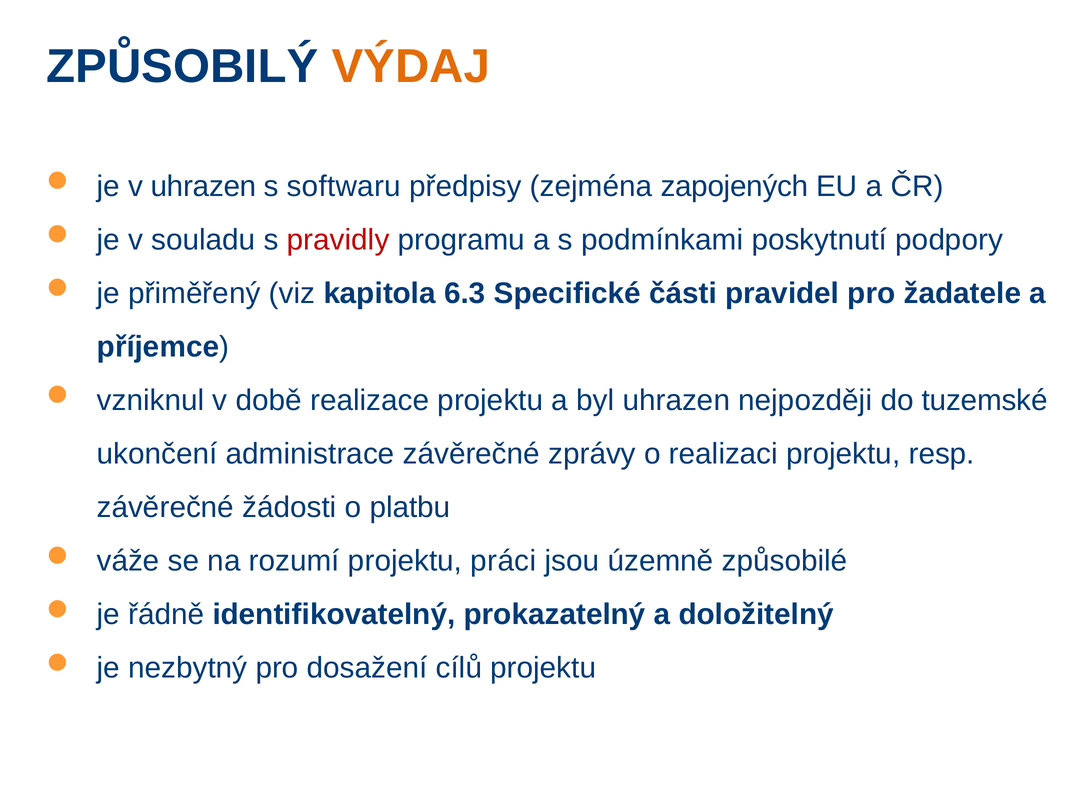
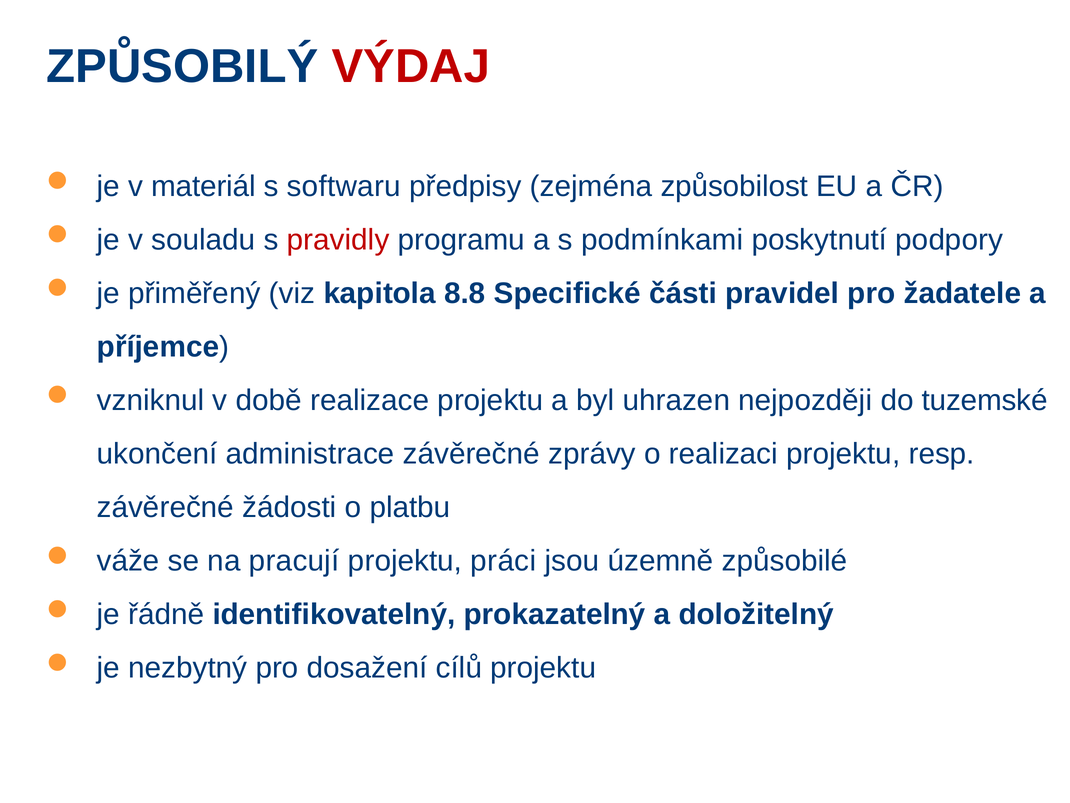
VÝDAJ colour: orange -> red
v uhrazen: uhrazen -> materiál
zapojených: zapojených -> způsobilost
6.3: 6.3 -> 8.8
rozumí: rozumí -> pracují
